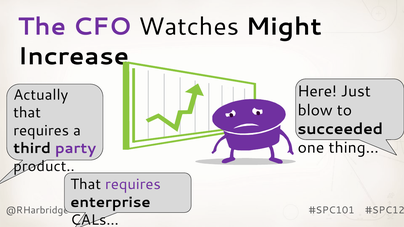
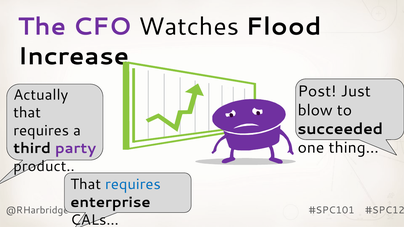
Might: Might -> Flood
Here: Here -> Post
requires at (133, 185) colour: purple -> blue
